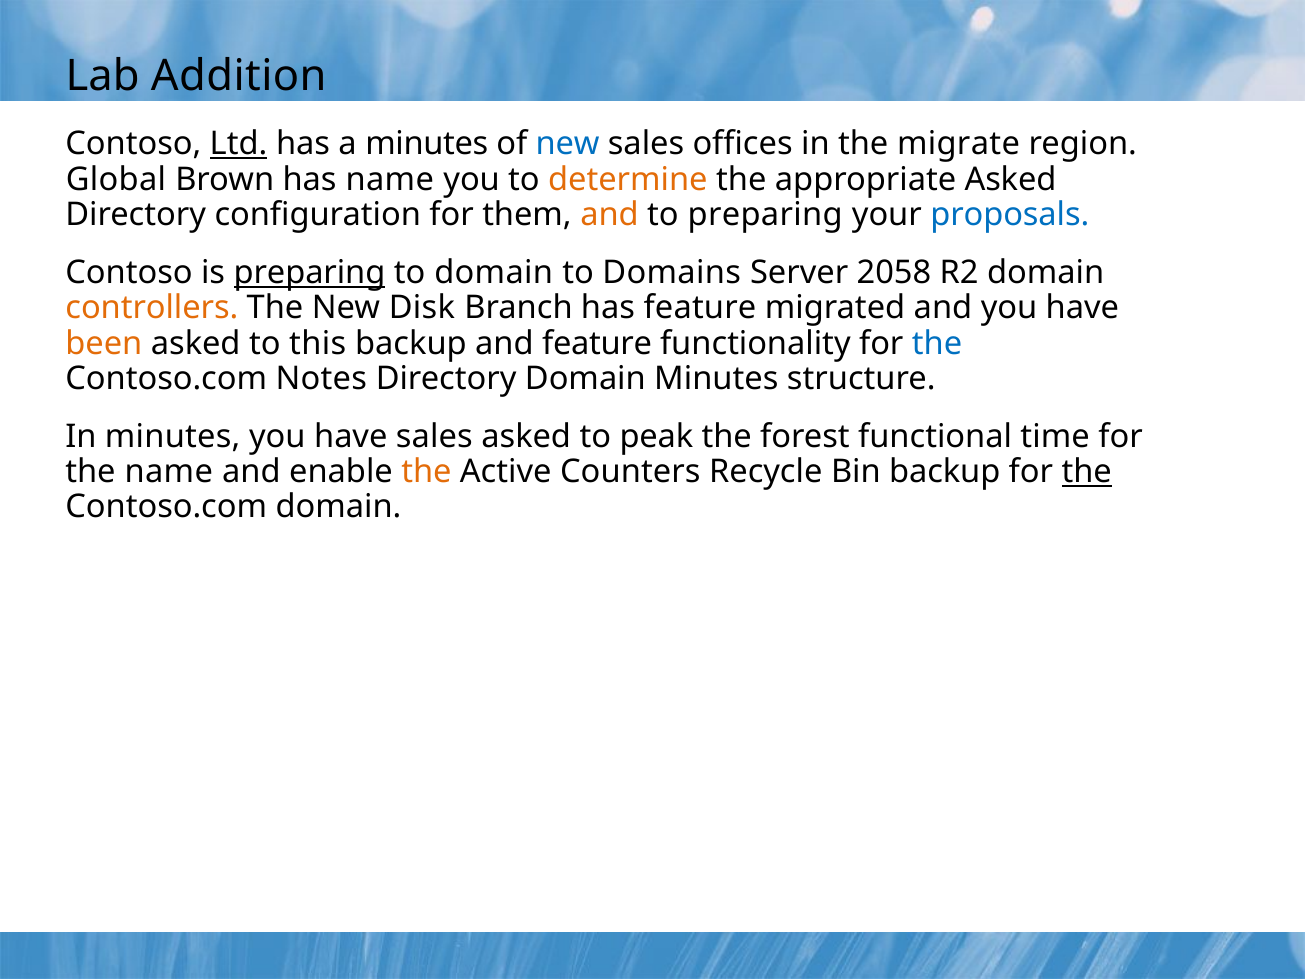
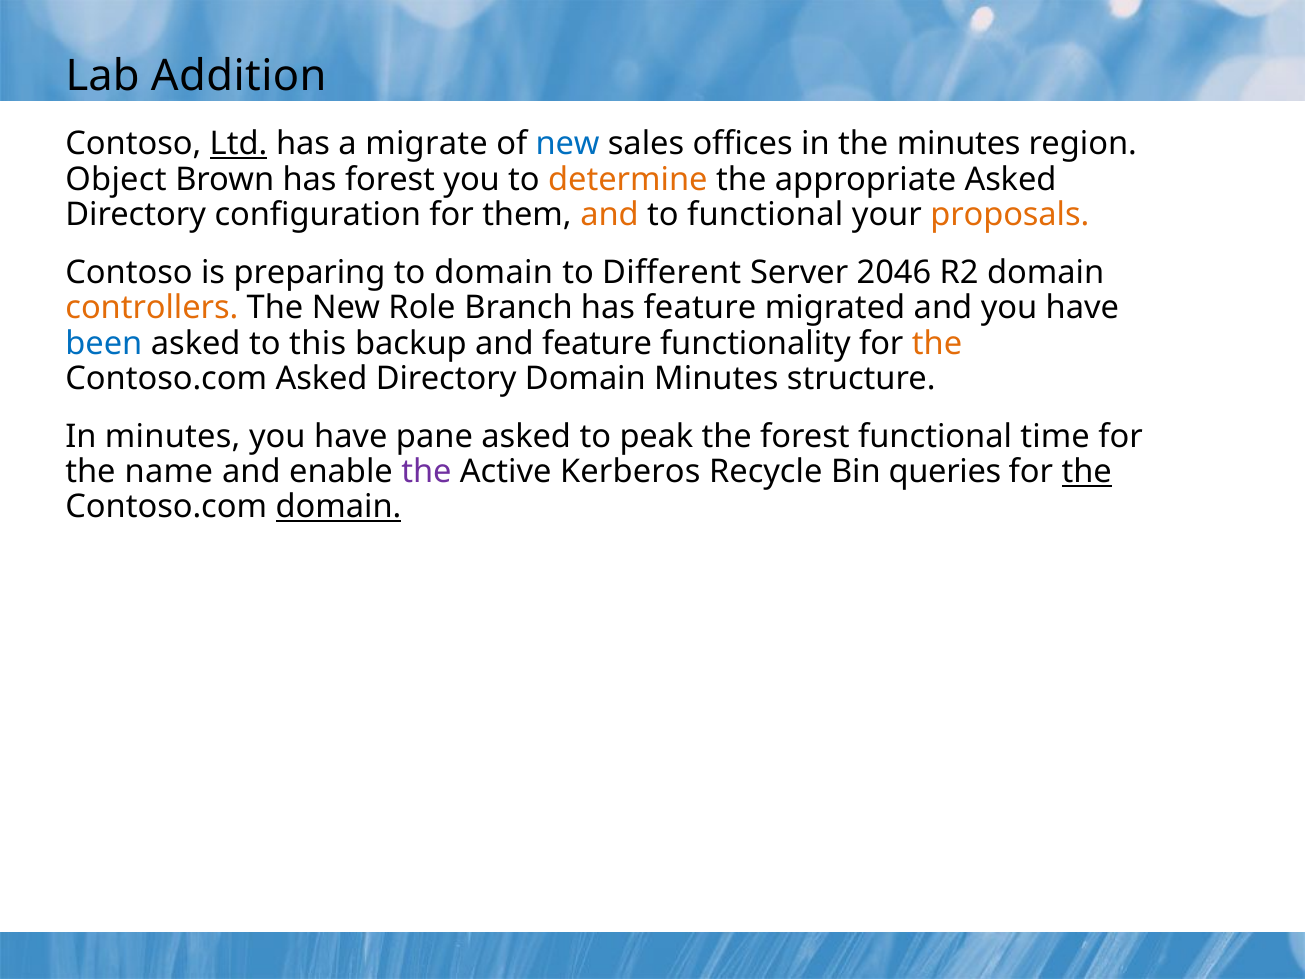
a minutes: minutes -> migrate
the migrate: migrate -> minutes
Global: Global -> Object
has name: name -> forest
to preparing: preparing -> functional
proposals colour: blue -> orange
preparing at (309, 273) underline: present -> none
Domains: Domains -> Different
2058: 2058 -> 2046
Disk: Disk -> Role
been colour: orange -> blue
the at (937, 343) colour: blue -> orange
Contoso.com Notes: Notes -> Asked
have sales: sales -> pane
the at (426, 472) colour: orange -> purple
Counters: Counters -> Kerberos
Bin backup: backup -> queries
domain at (339, 507) underline: none -> present
